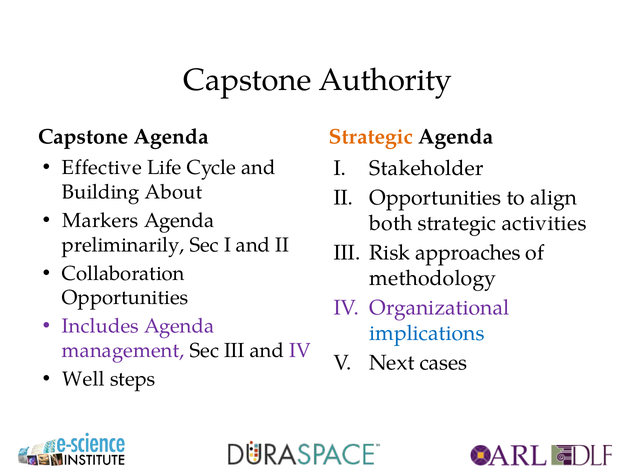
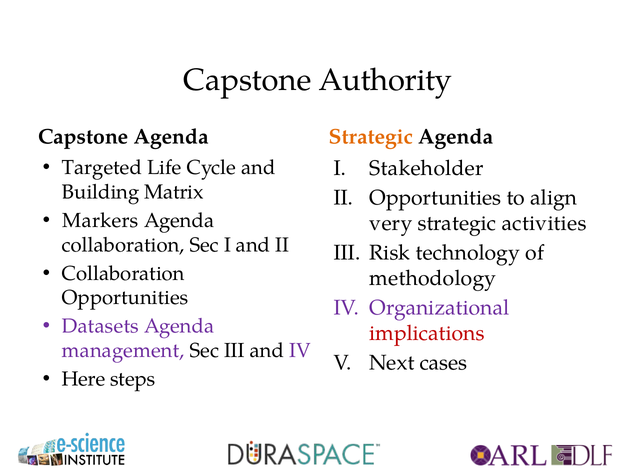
Effective: Effective -> Targeted
About: About -> Matrix
both: both -> very
preliminarily at (123, 245): preliminarily -> collaboration
approaches: approaches -> technology
Includes: Includes -> Datasets
implications colour: blue -> red
Well: Well -> Here
